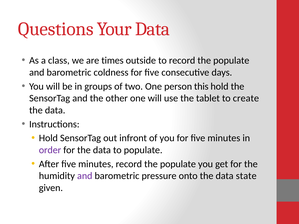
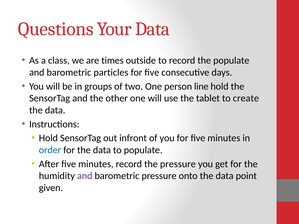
coldness: coldness -> particles
this: this -> line
order colour: purple -> blue
minutes record the populate: populate -> pressure
state: state -> point
